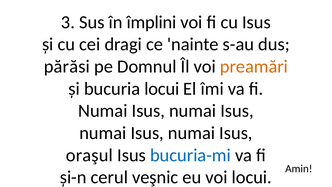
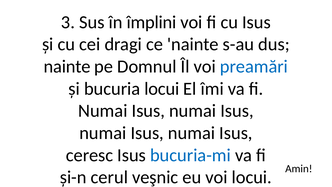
părăsi at (67, 66): părăsi -> nainte
preamări colour: orange -> blue
oraşul: oraşul -> ceresc
